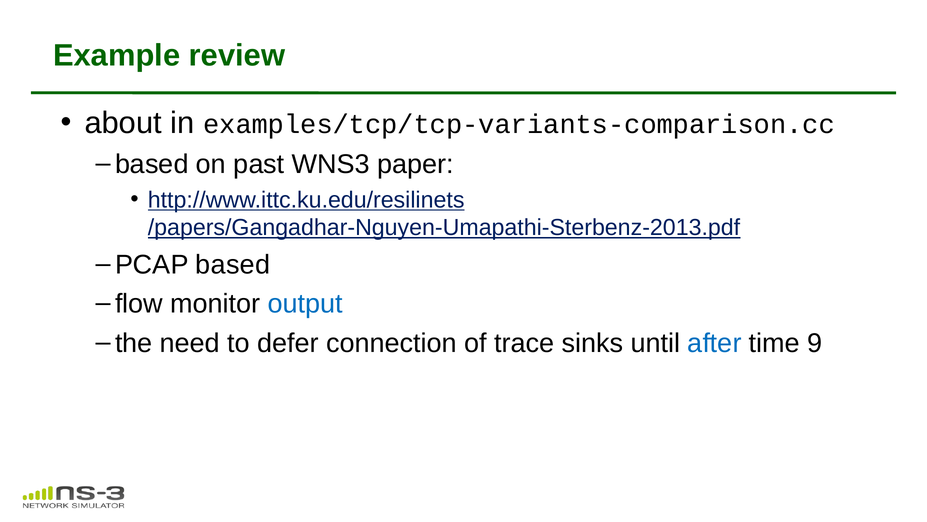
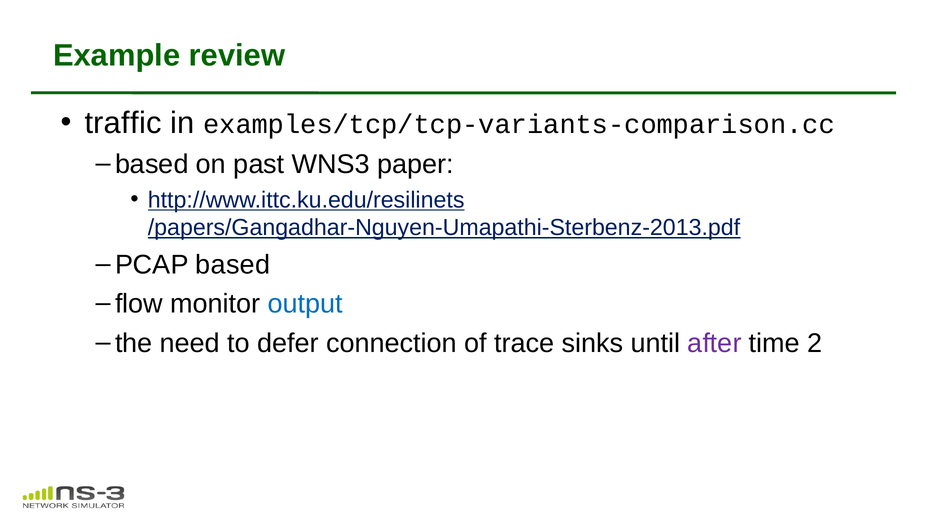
about: about -> traffic
after colour: blue -> purple
9: 9 -> 2
